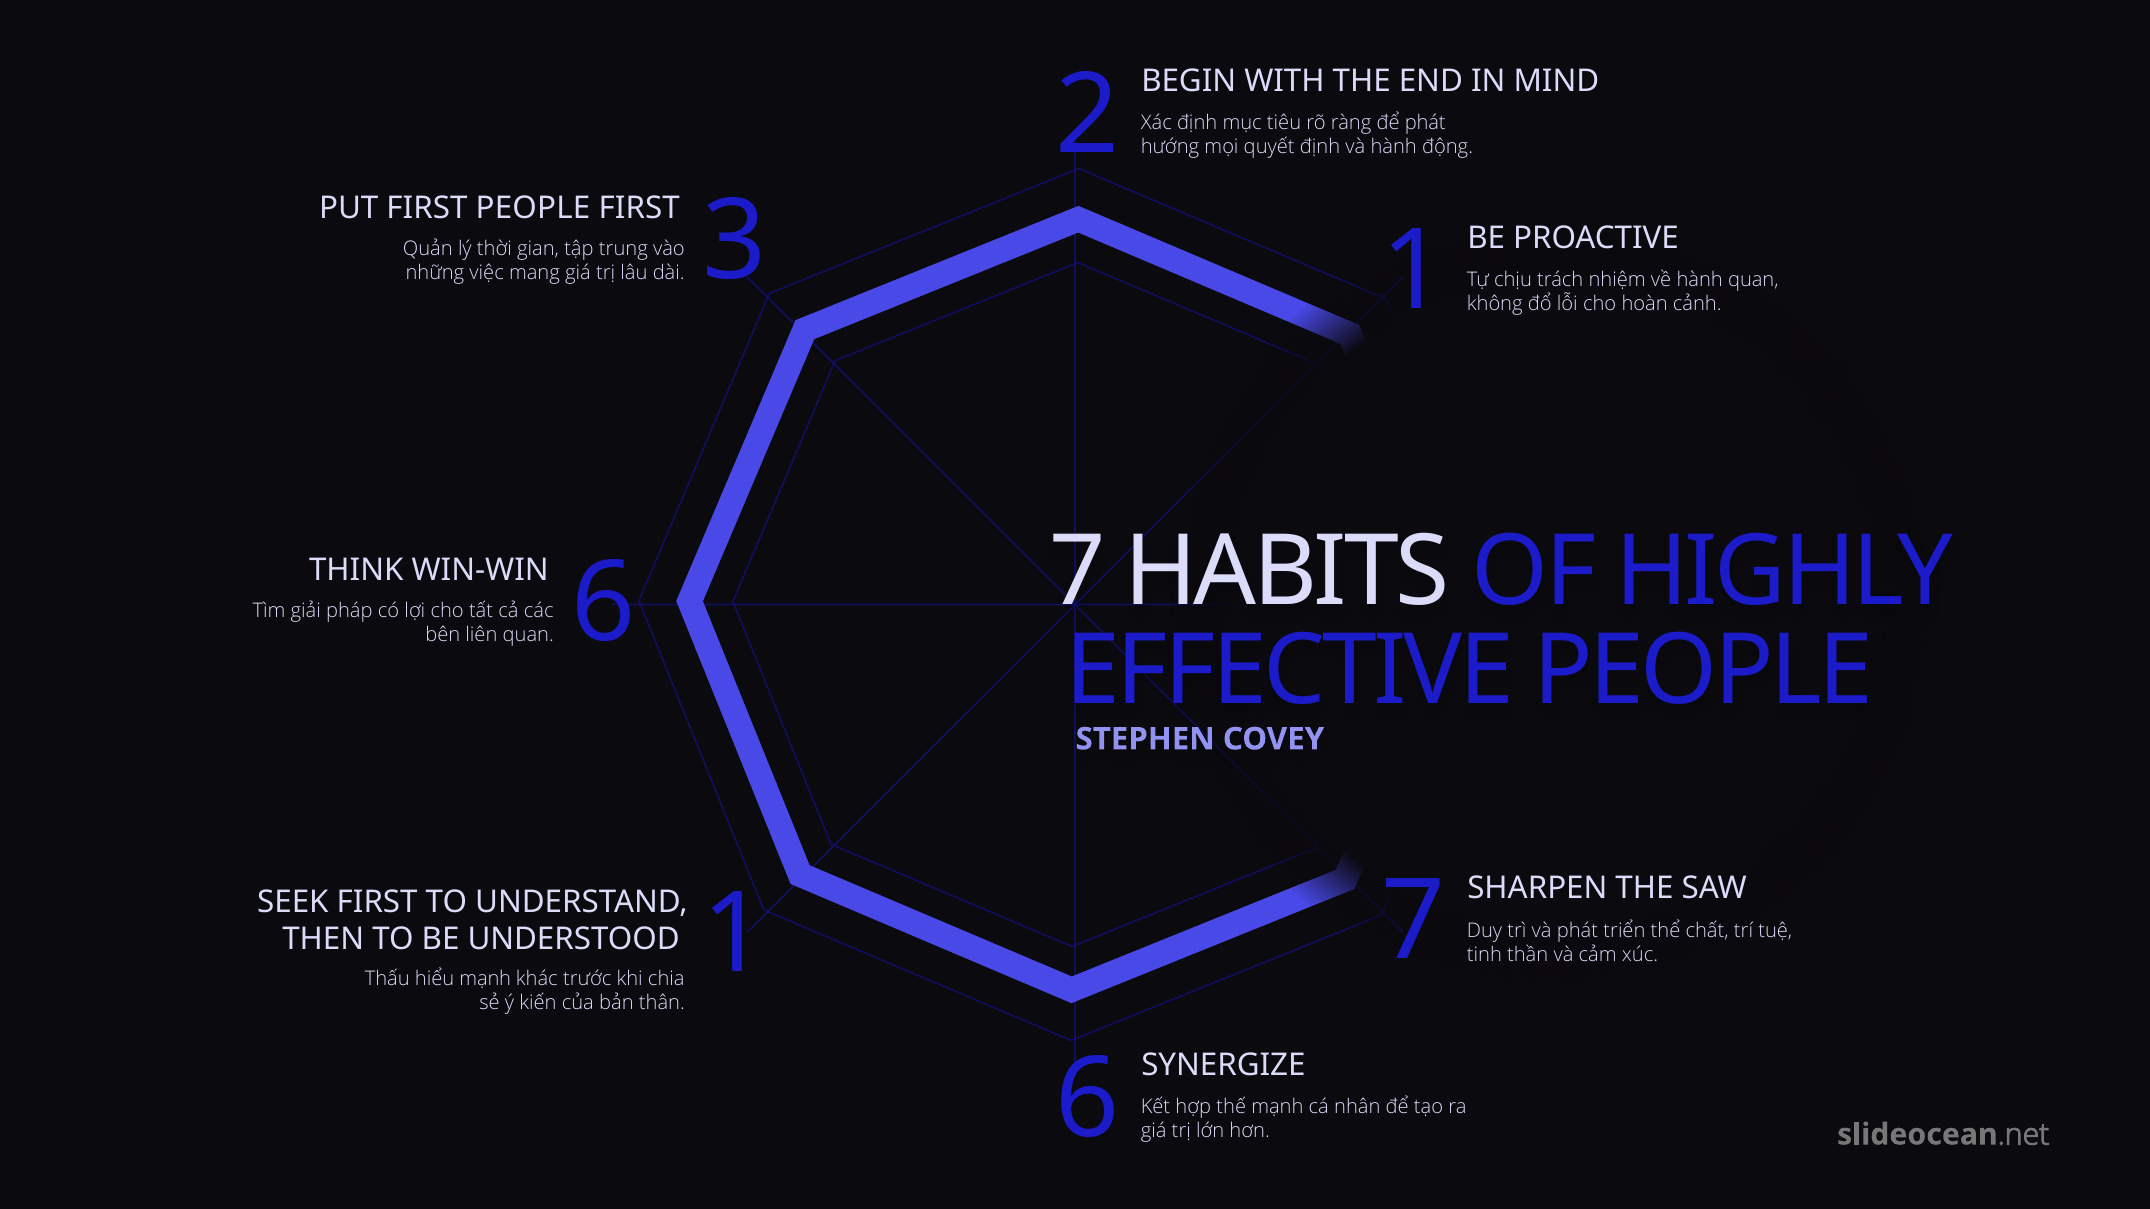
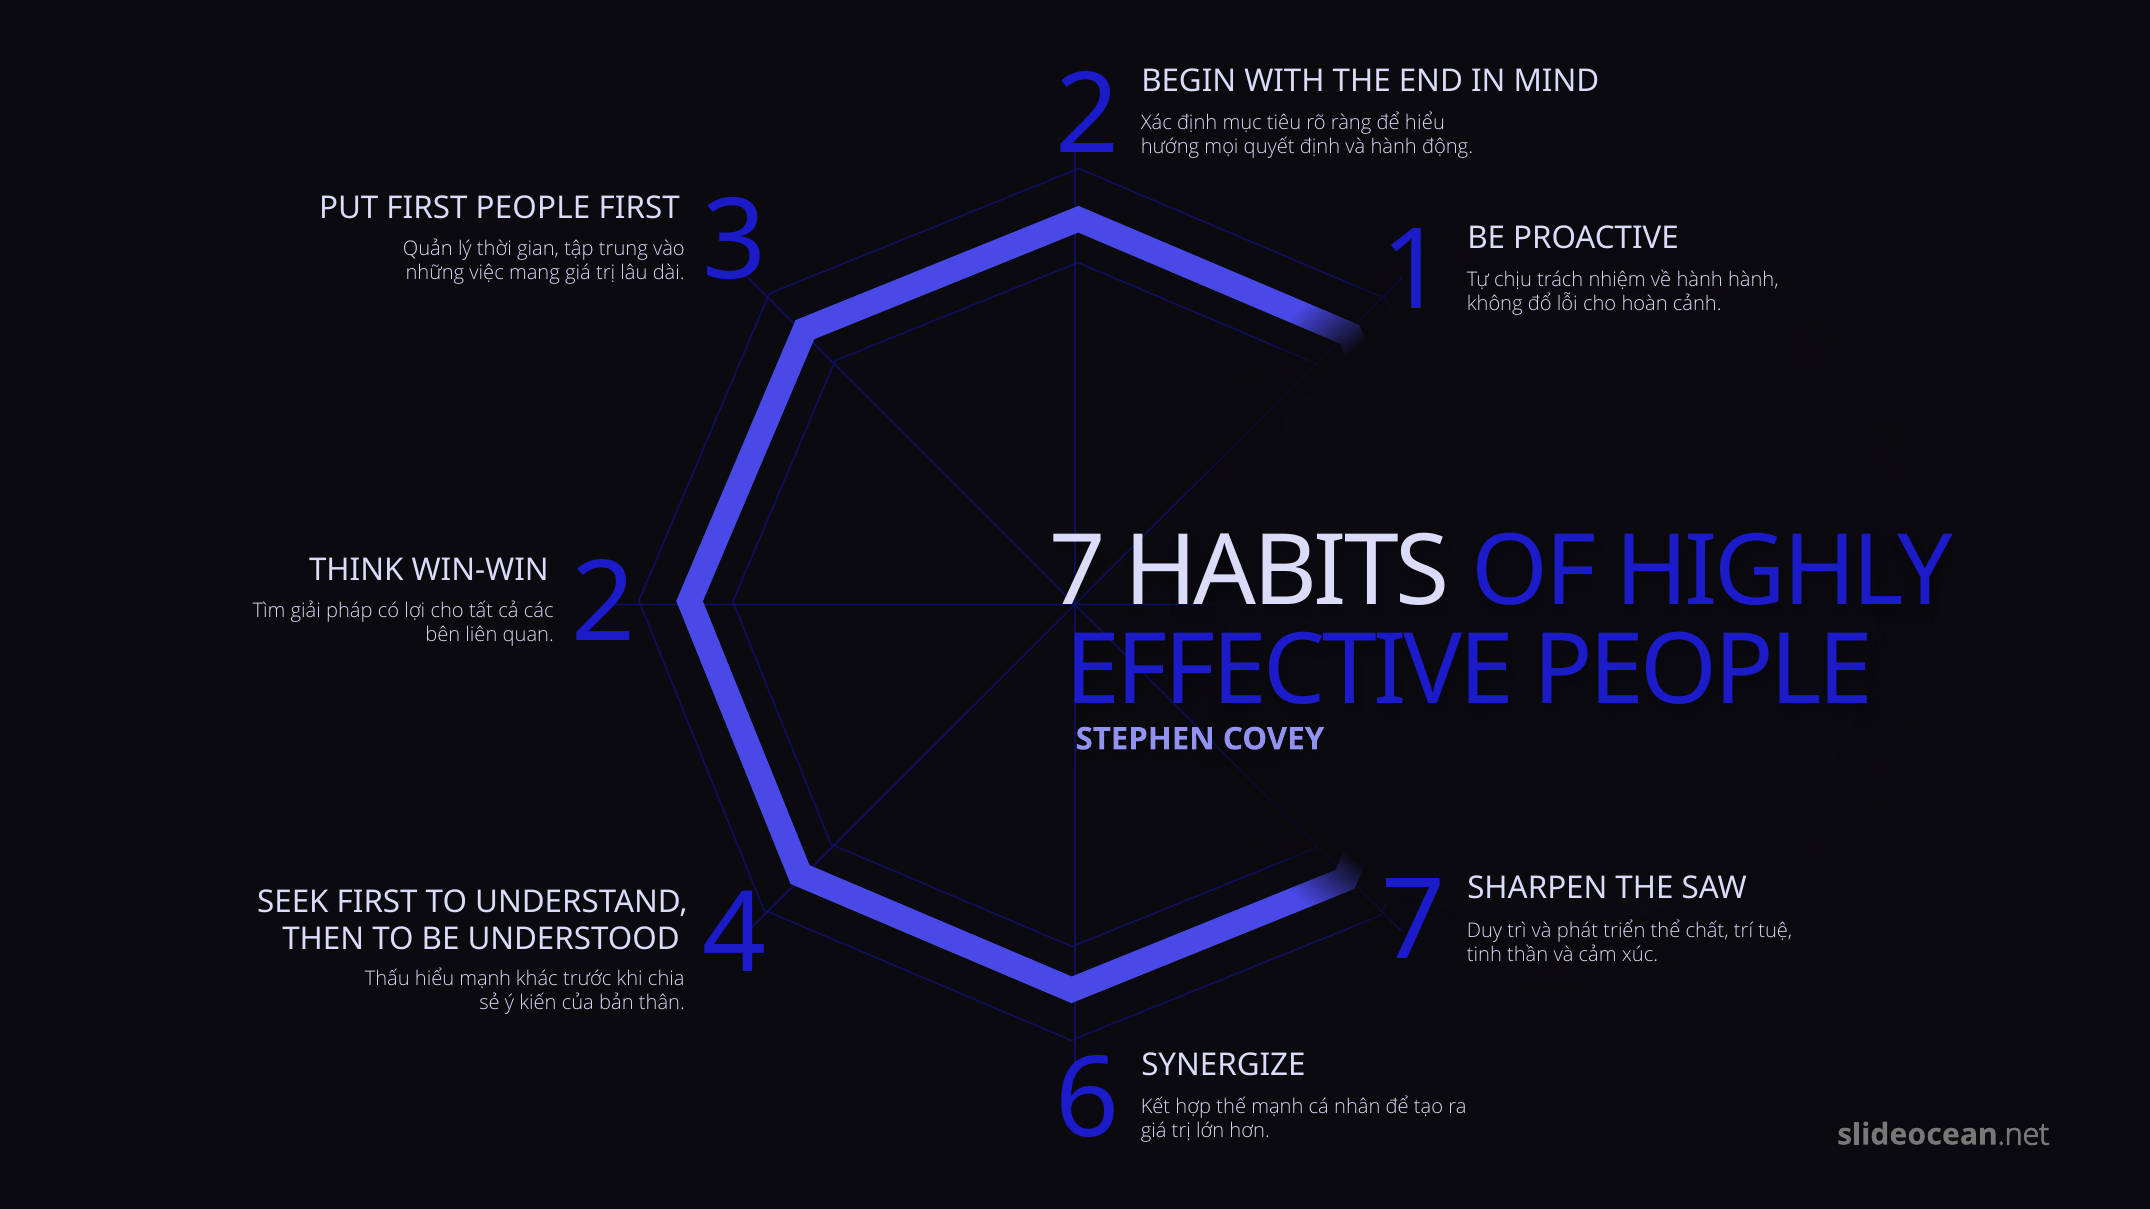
để phát: phát -> hiểu
hành quan: quan -> hành
quan 6: 6 -> 2
thân 1: 1 -> 4
